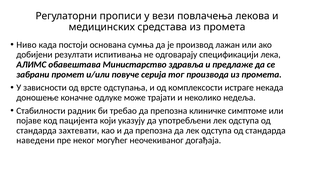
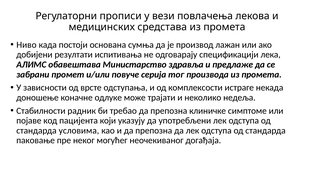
захтевати: захтевати -> условима
наведени: наведени -> паковање
